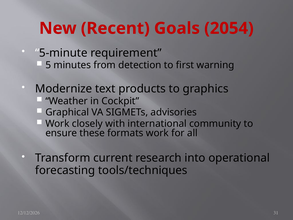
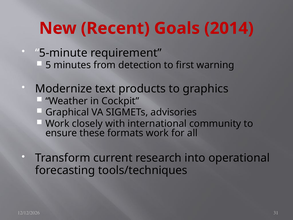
2054: 2054 -> 2014
